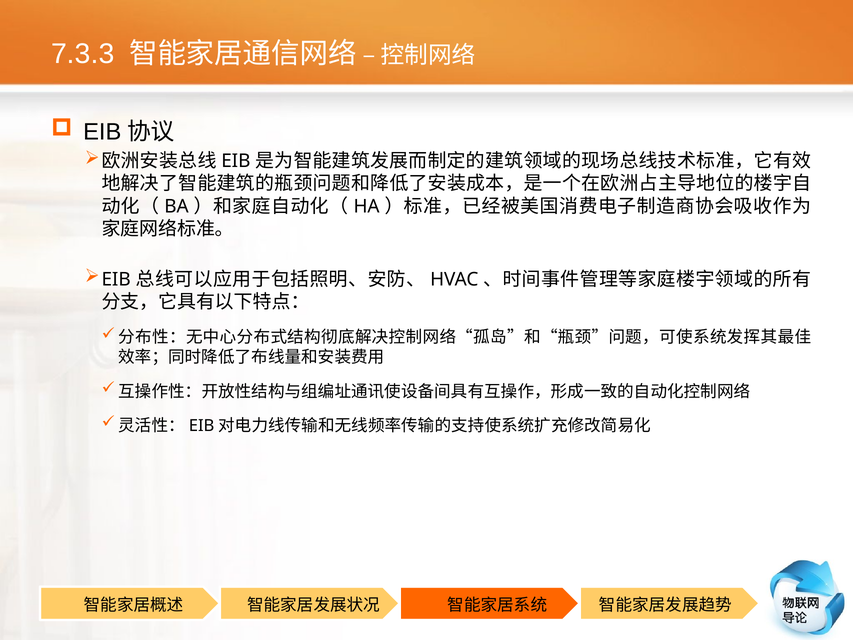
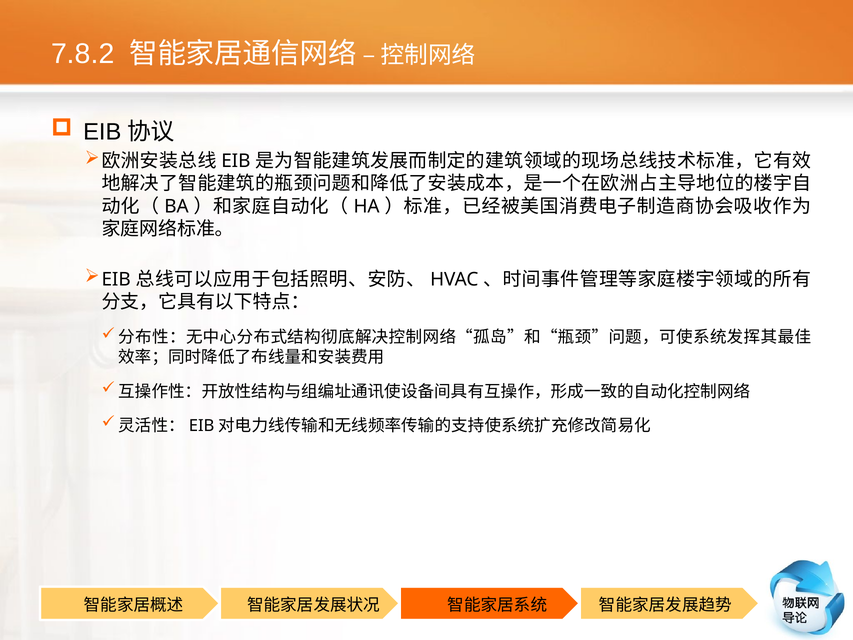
7.3.3: 7.3.3 -> 7.8.2
